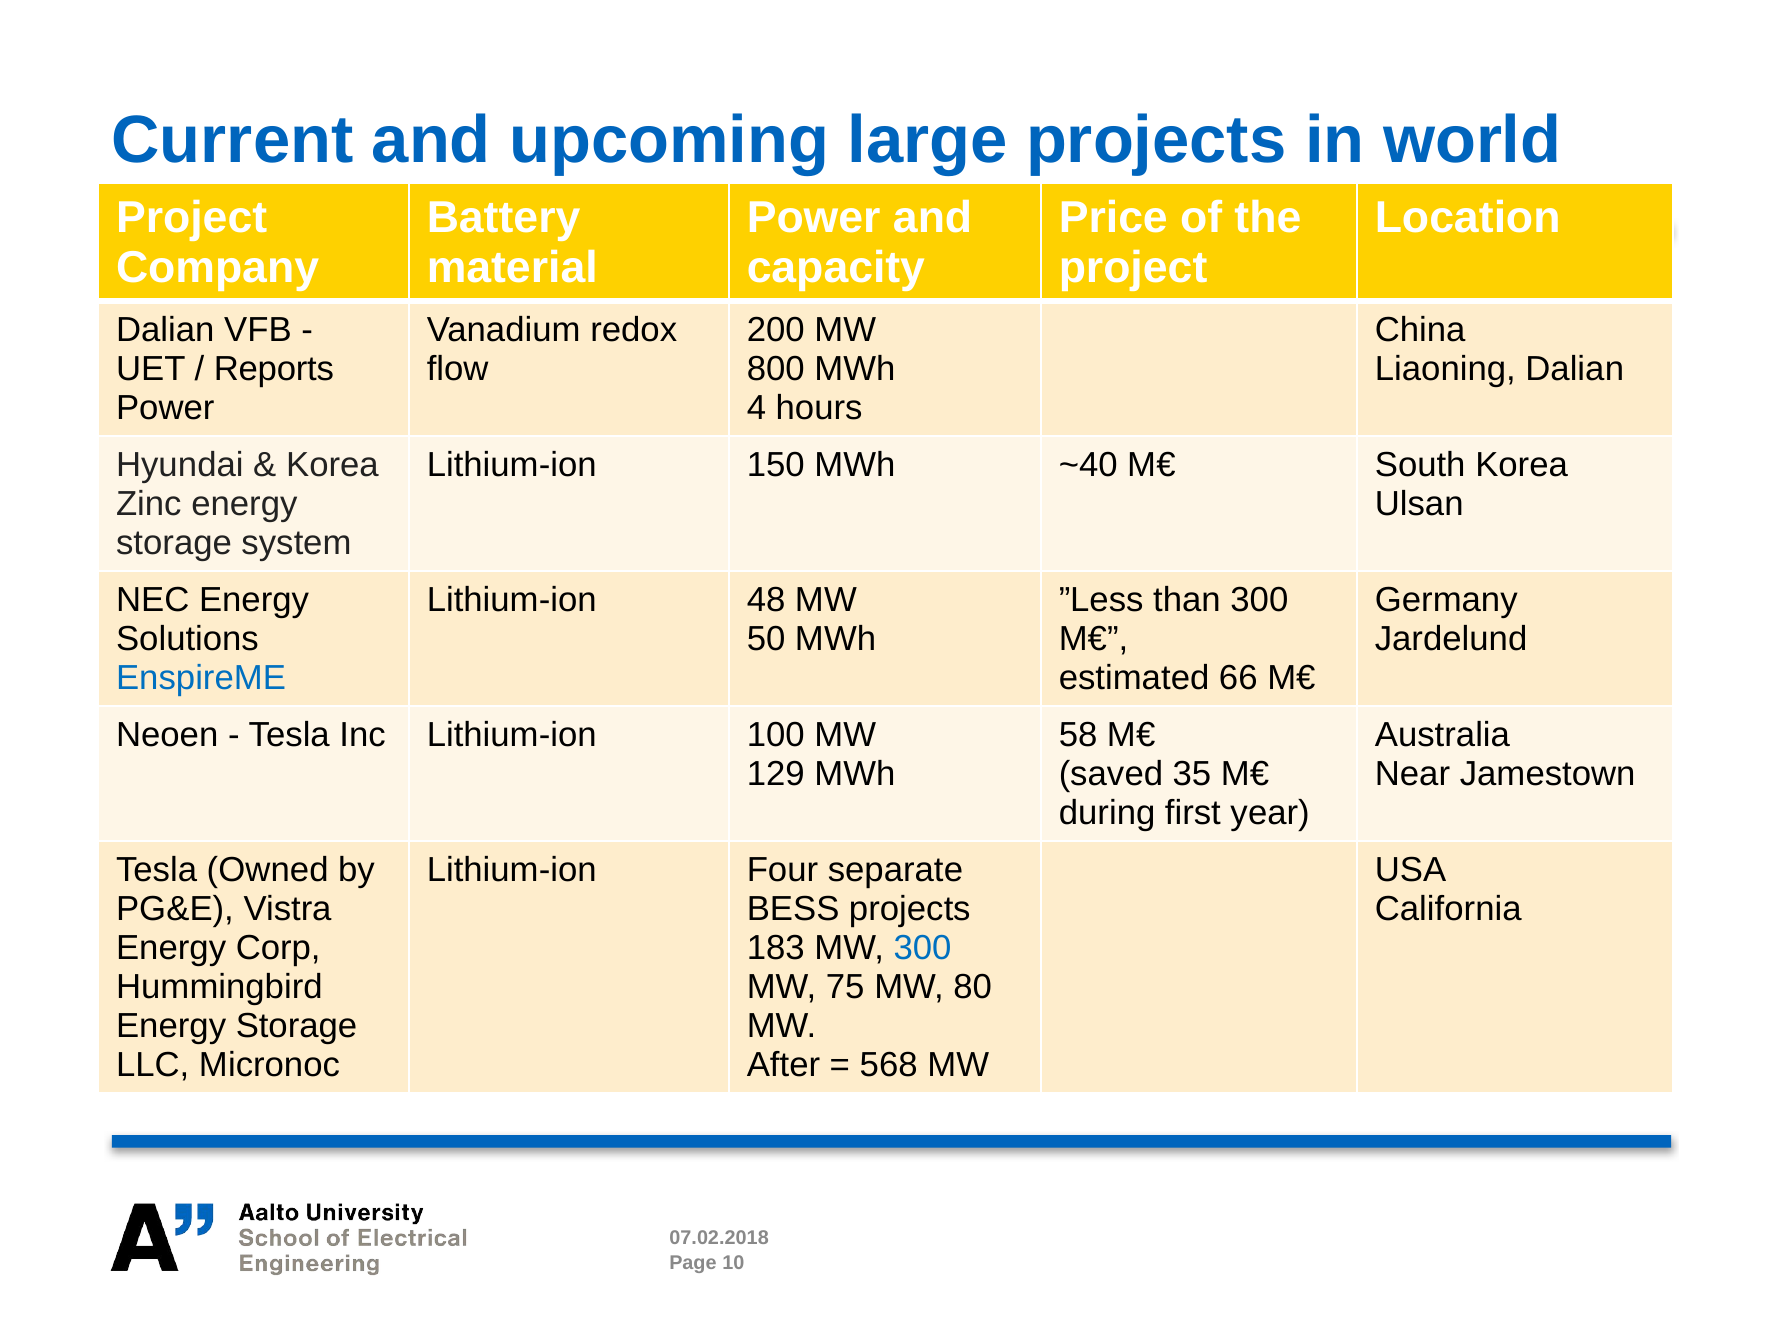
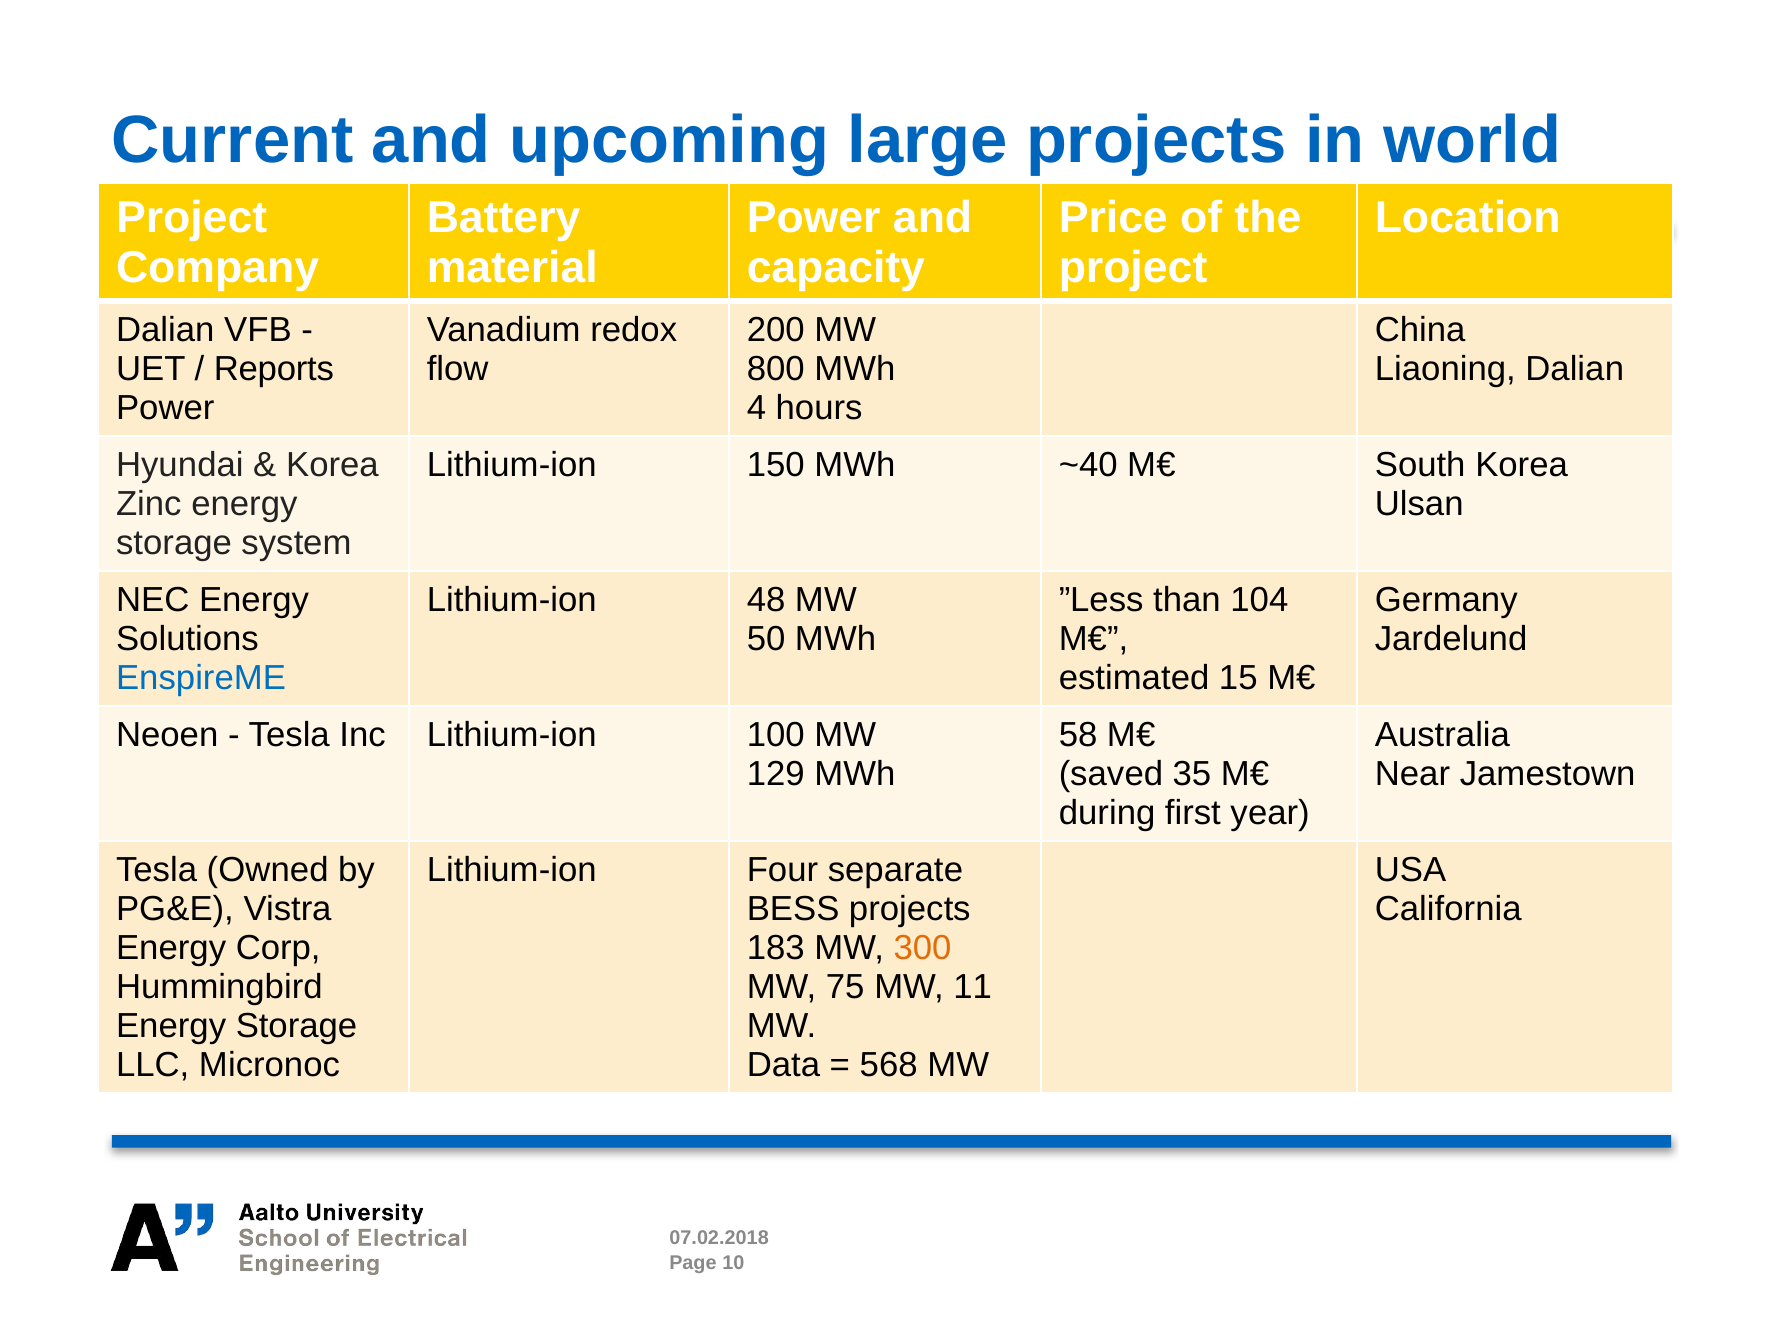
than 300: 300 -> 104
66: 66 -> 15
300 at (923, 948) colour: blue -> orange
80: 80 -> 11
After: After -> Data
